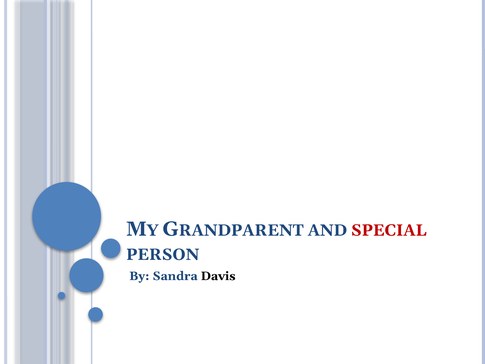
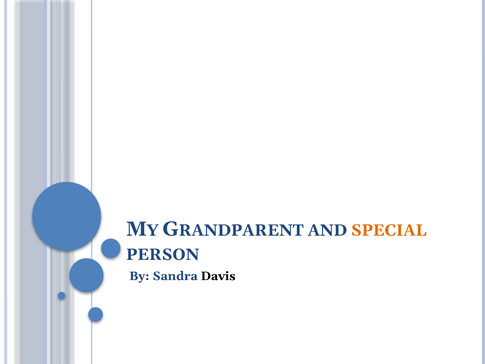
SPECIAL colour: red -> orange
